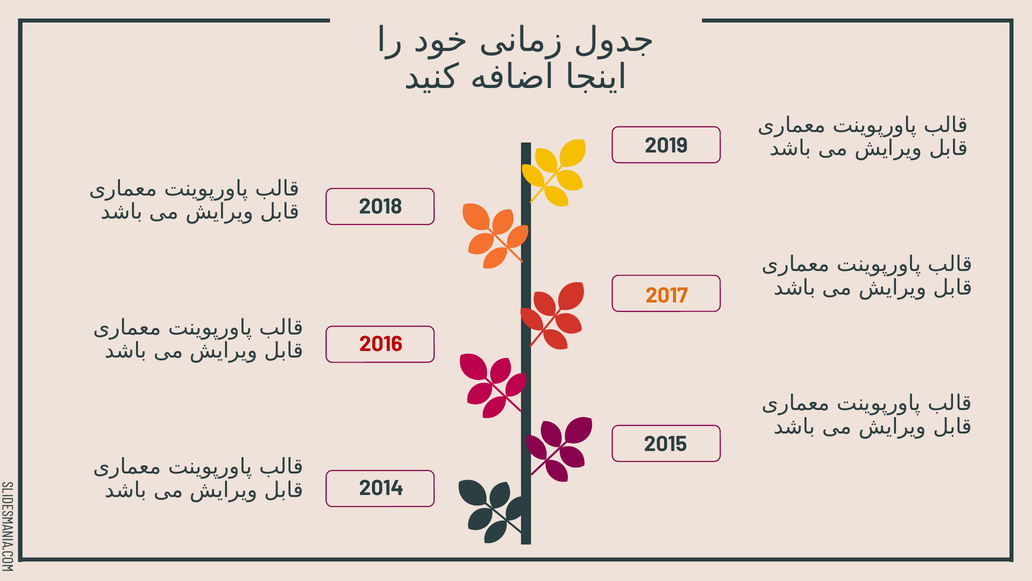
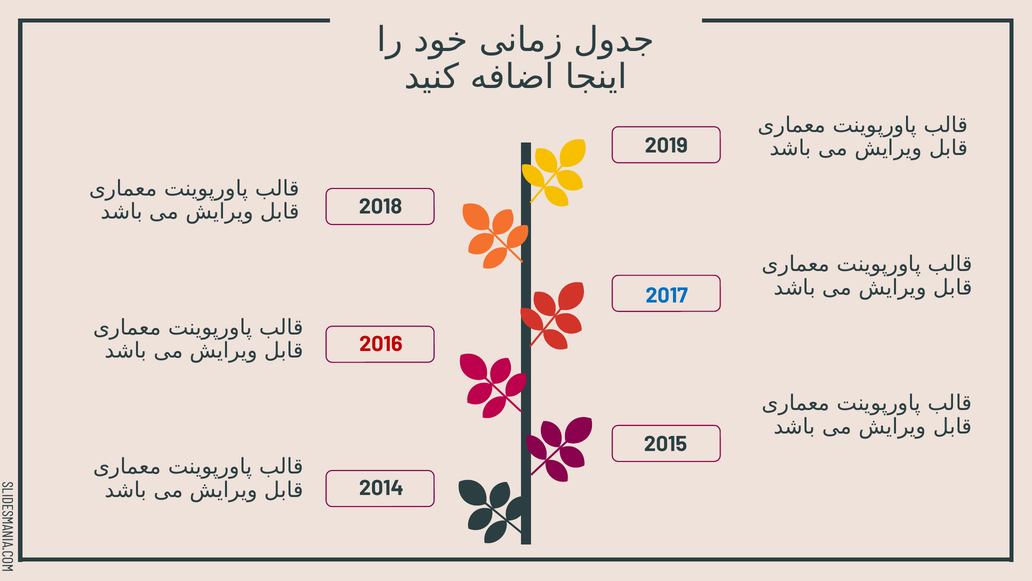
2017 colour: orange -> blue
